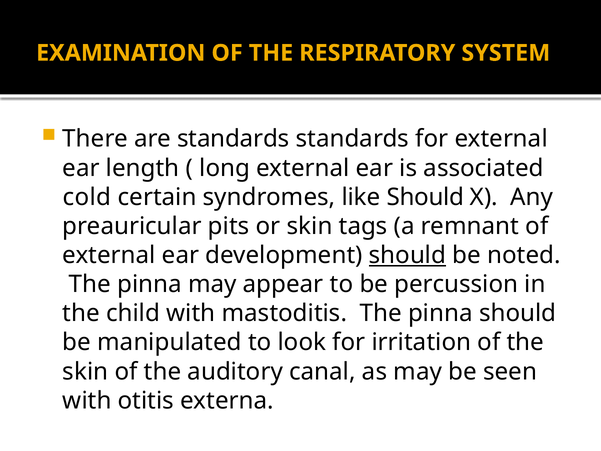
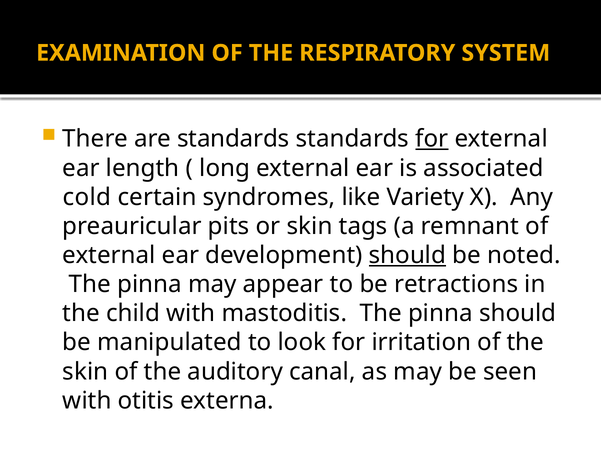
for at (432, 139) underline: none -> present
like Should: Should -> Variety
percussion: percussion -> retractions
